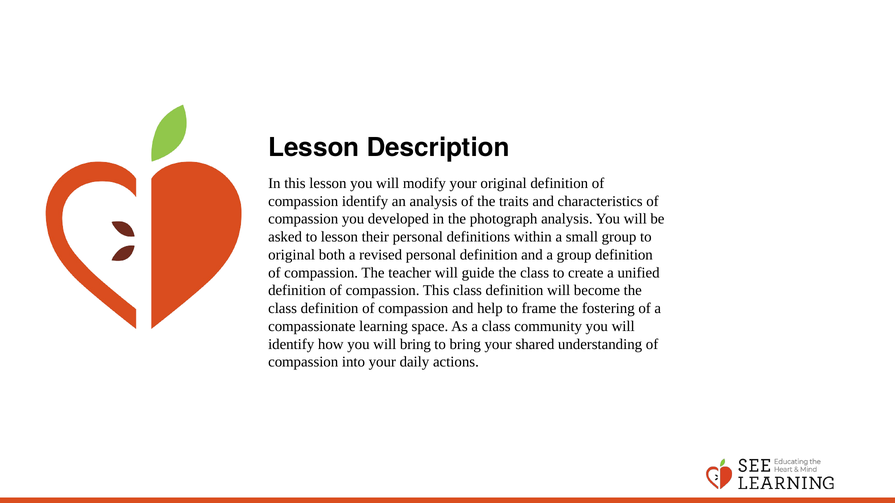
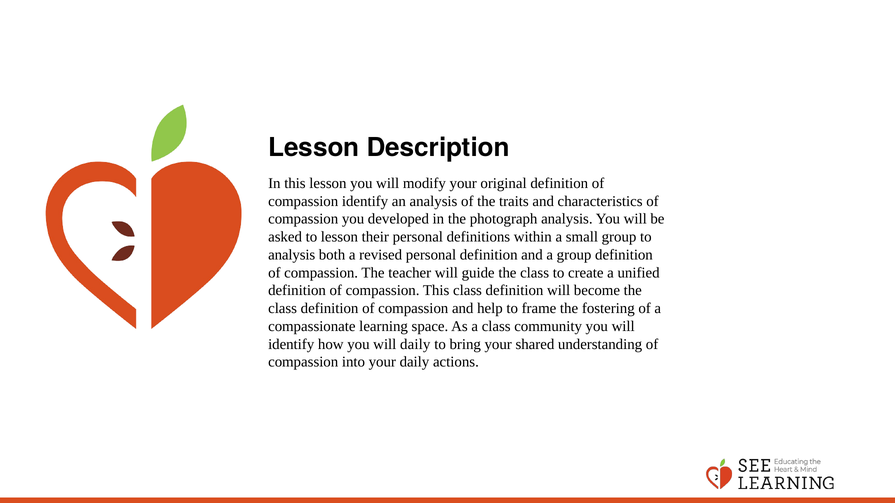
original at (292, 255): original -> analysis
will bring: bring -> daily
